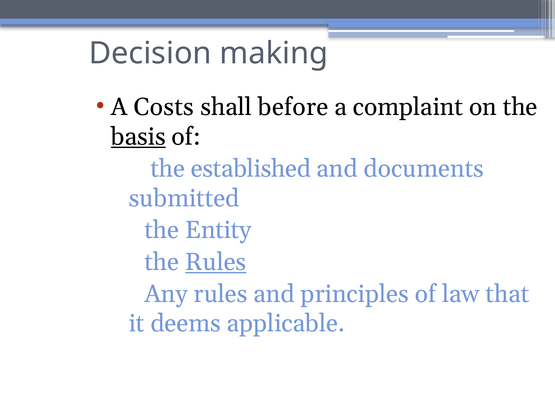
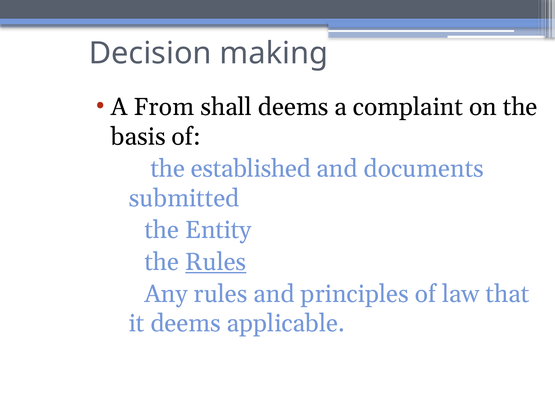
Costs: Costs -> From
shall before: before -> deems
basis underline: present -> none
